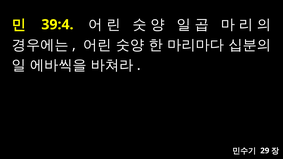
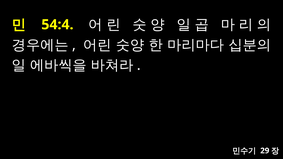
39:4: 39:4 -> 54:4
